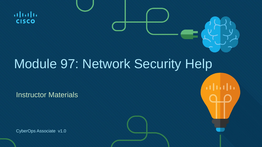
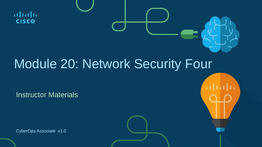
97: 97 -> 20
Help: Help -> Four
